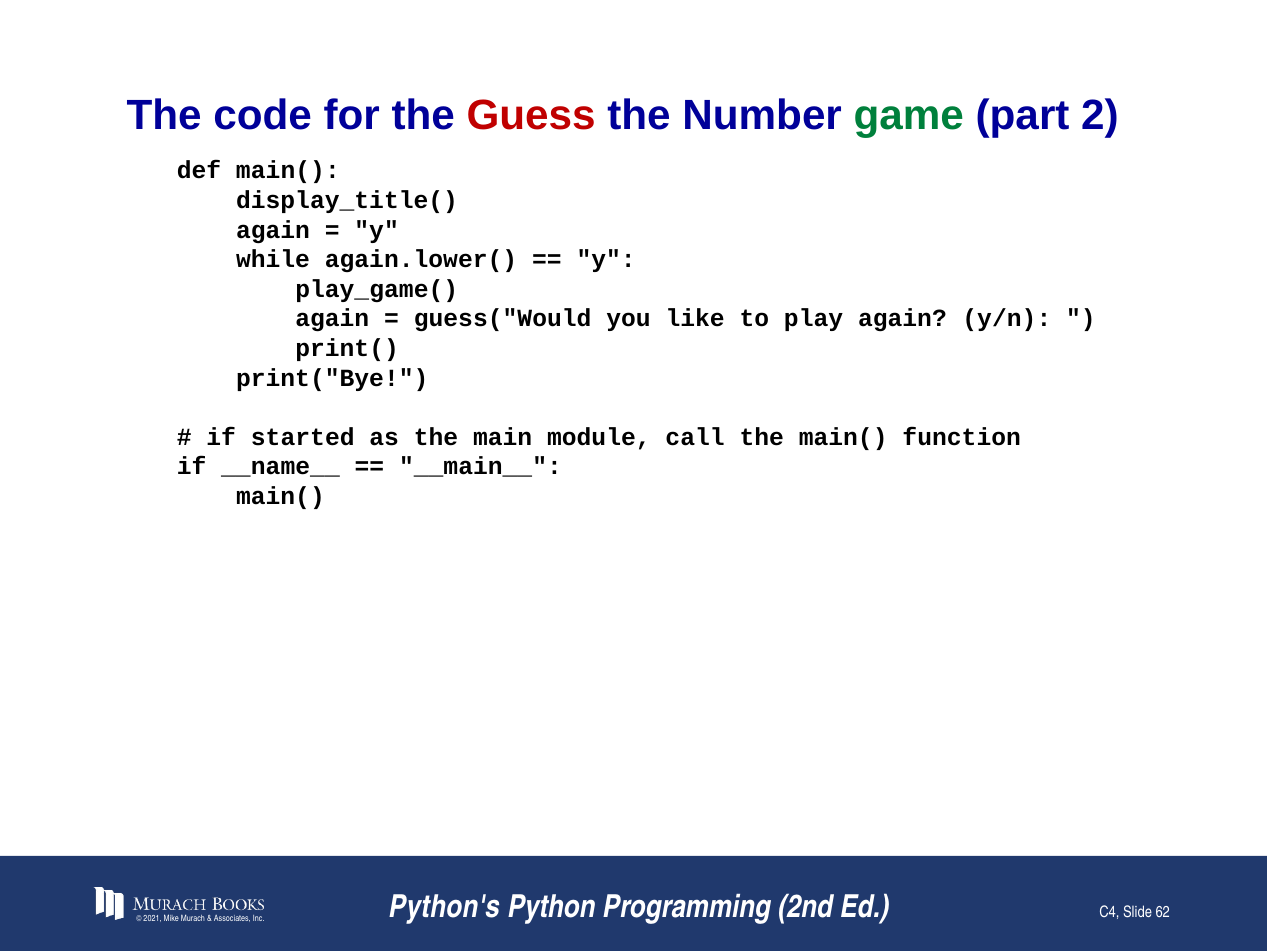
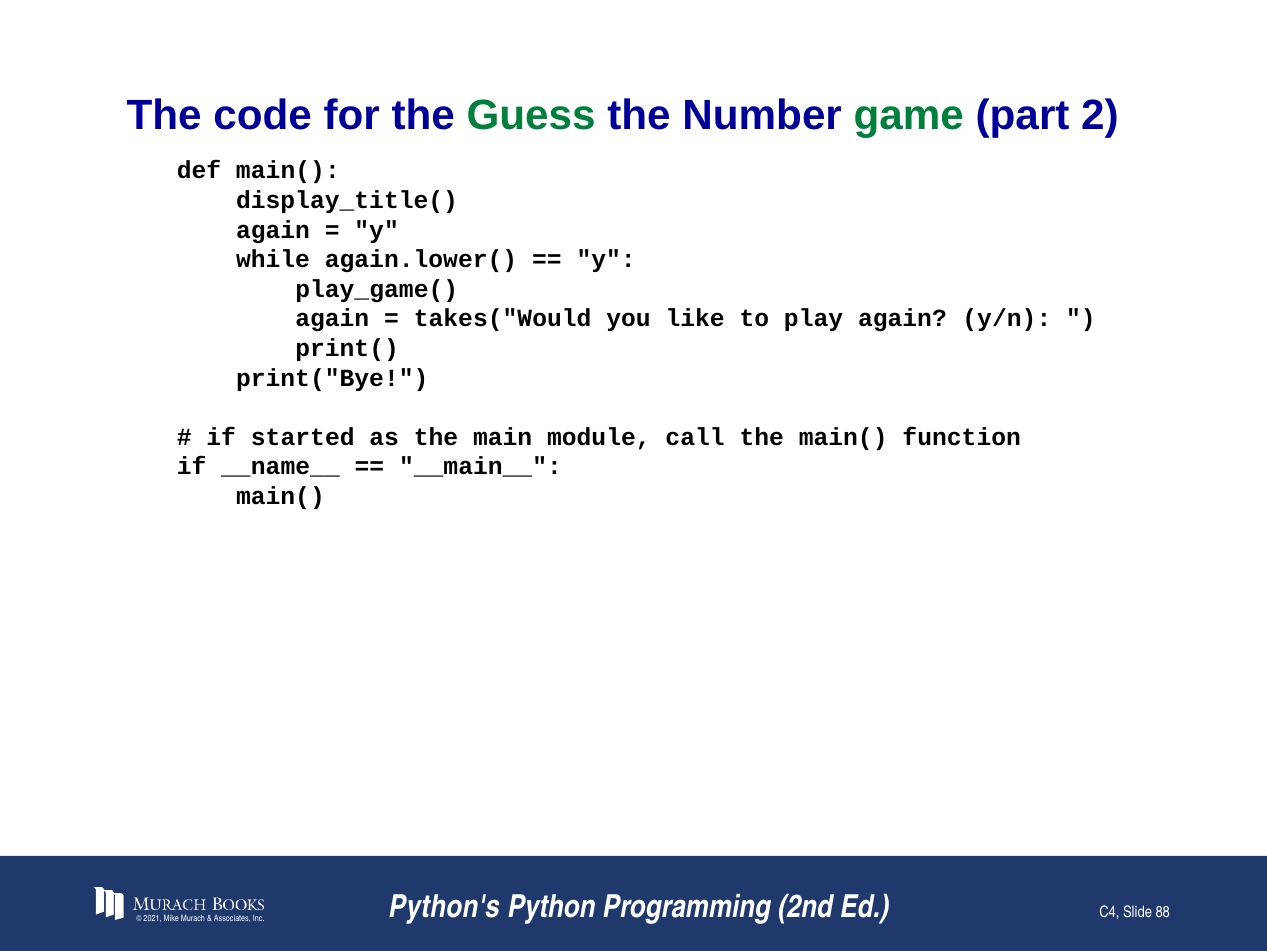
Guess colour: red -> green
guess("Would: guess("Would -> takes("Would
62: 62 -> 88
